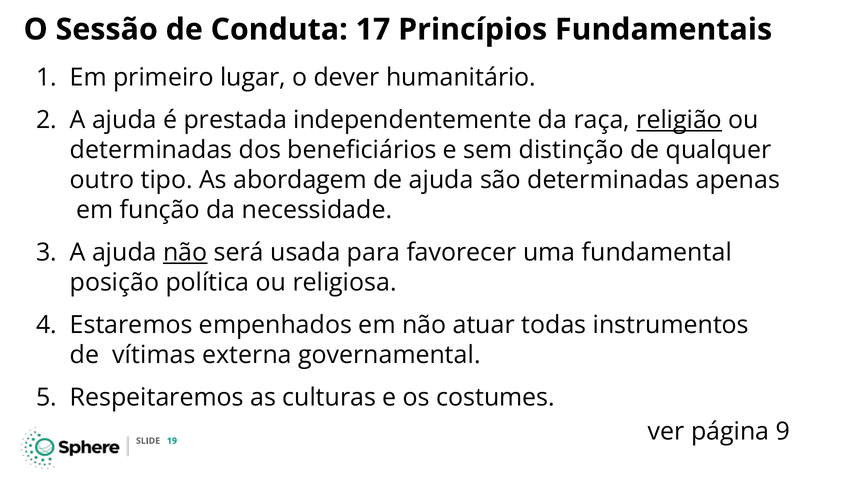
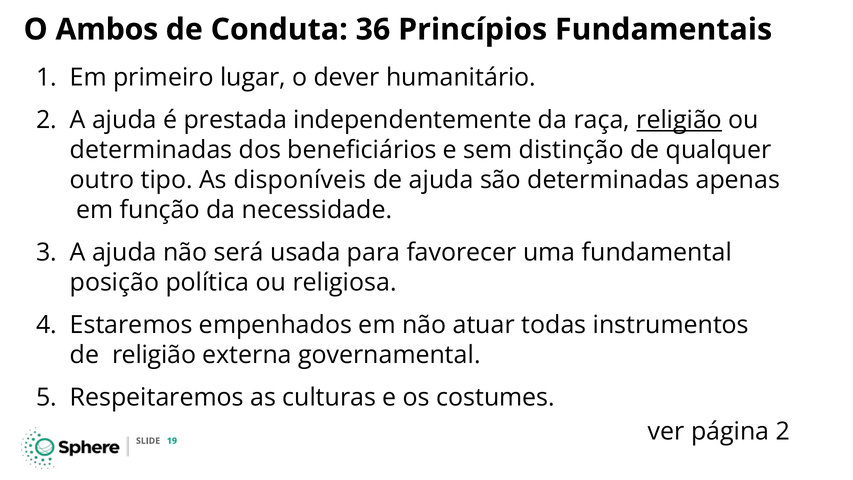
Sessão: Sessão -> Ambos
17: 17 -> 36
abordagem: abordagem -> disponíveis
não at (185, 252) underline: present -> none
de vítimas: vítimas -> religião
página 9: 9 -> 2
